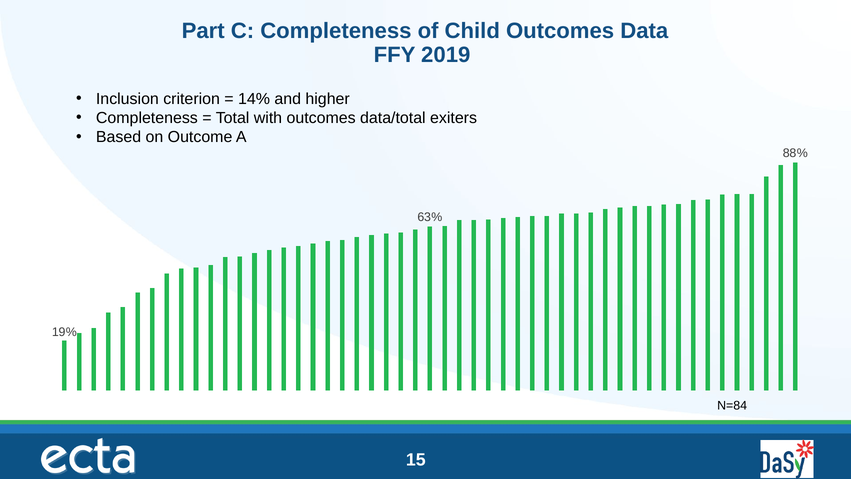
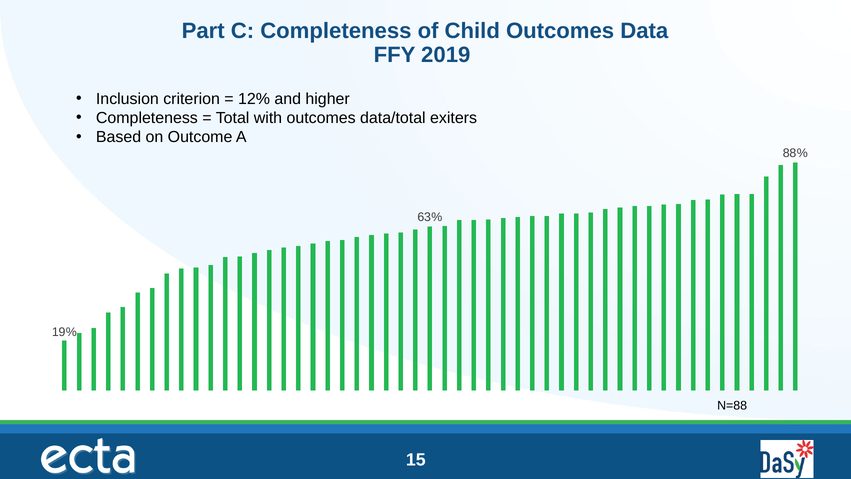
14%: 14% -> 12%
N=84: N=84 -> N=88
